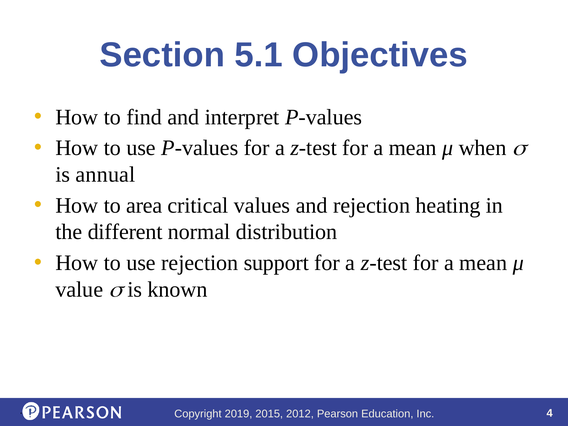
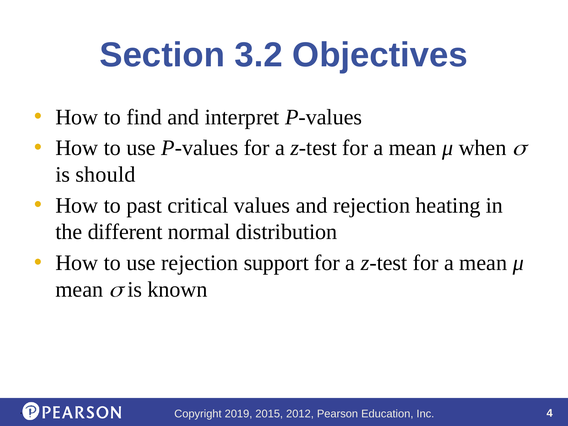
5.1: 5.1 -> 3.2
annual: annual -> should
area: area -> past
value at (79, 289): value -> mean
